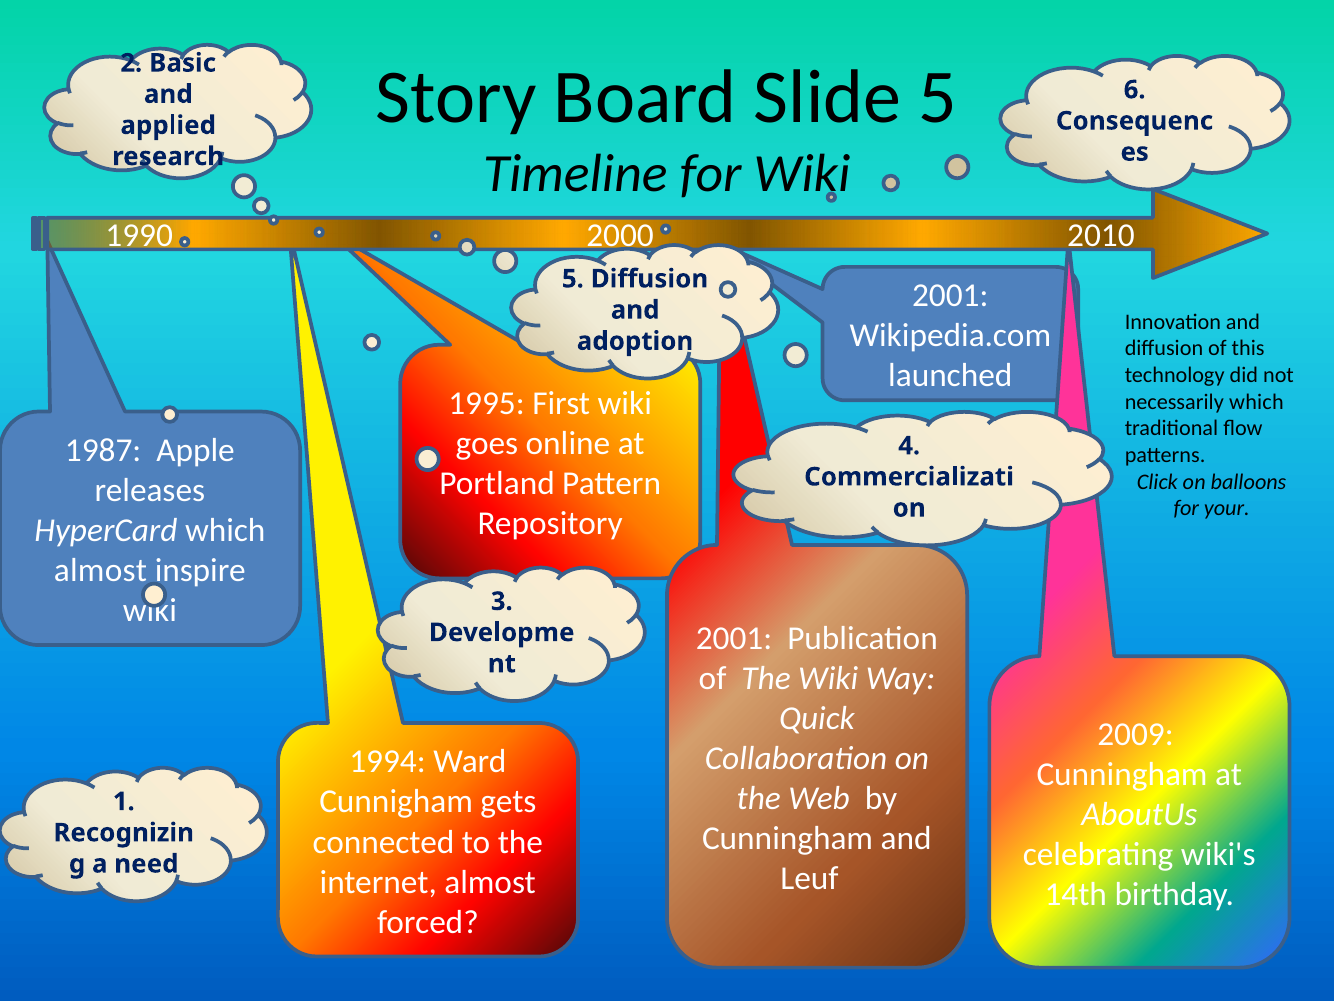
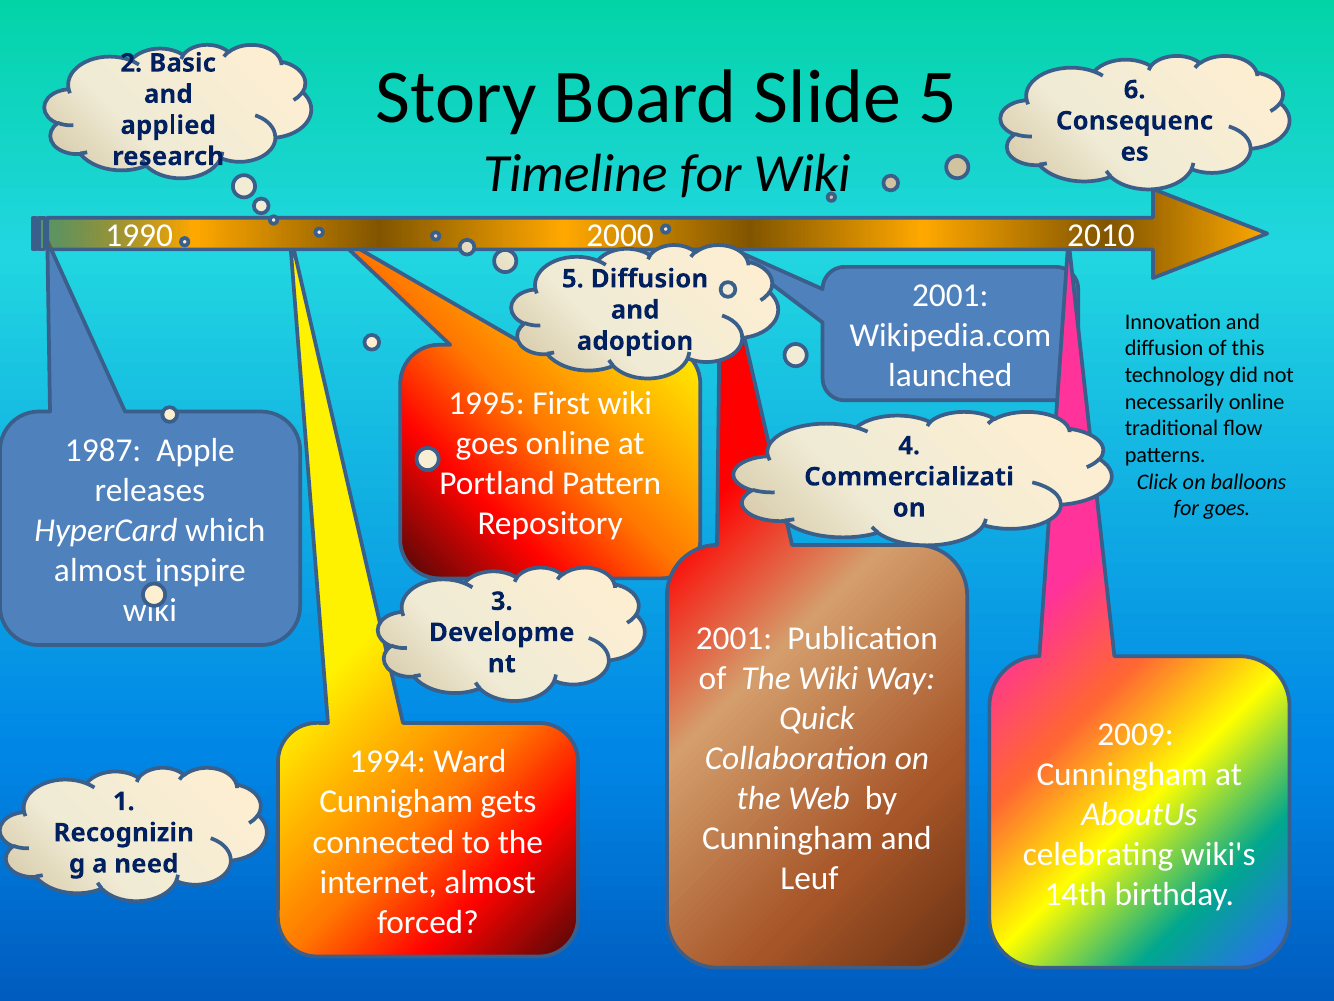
which at (1256, 402): which -> online
for your: your -> goes
